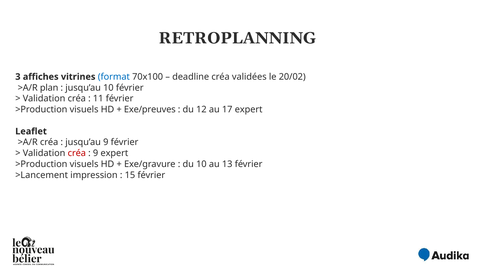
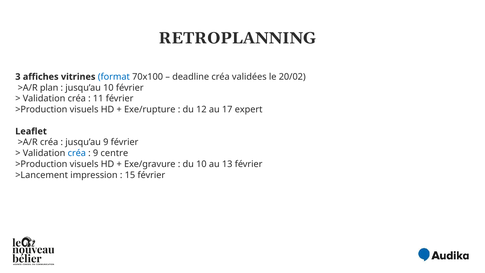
Exe/preuves: Exe/preuves -> Exe/rupture
créa at (77, 153) colour: red -> blue
9 expert: expert -> centre
